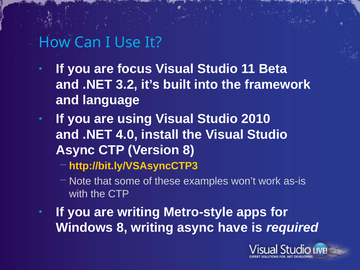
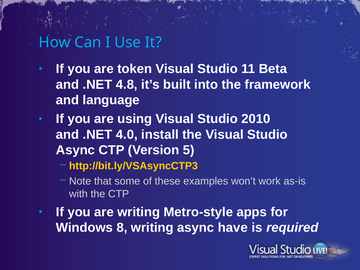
focus: focus -> token
3.2: 3.2 -> 4.8
Version 8: 8 -> 5
